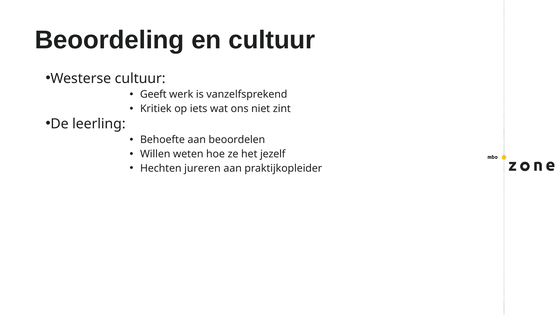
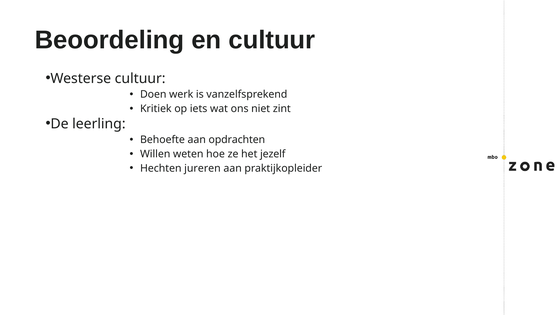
Geeft: Geeft -> Doen
beoordelen: beoordelen -> opdrachten
